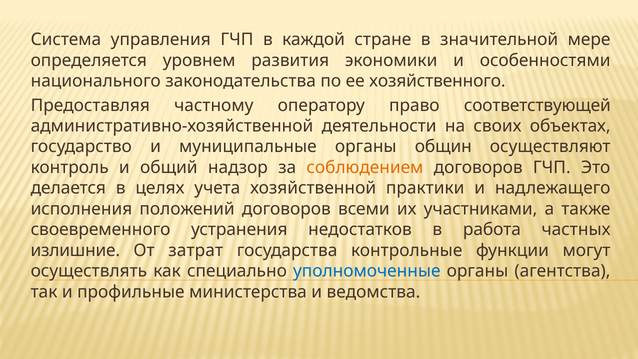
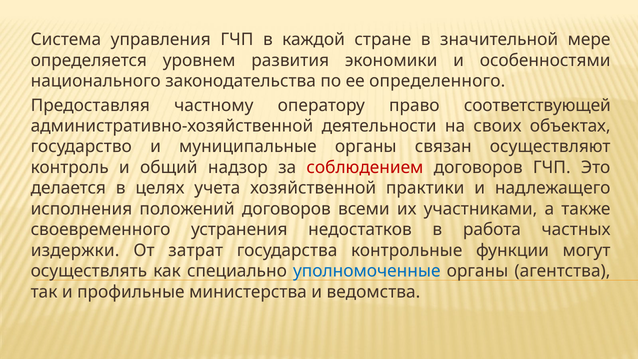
хозяйственного: хозяйственного -> определенного
общин: общин -> связан
соблюдением colour: orange -> red
излишние: излишние -> издержки
